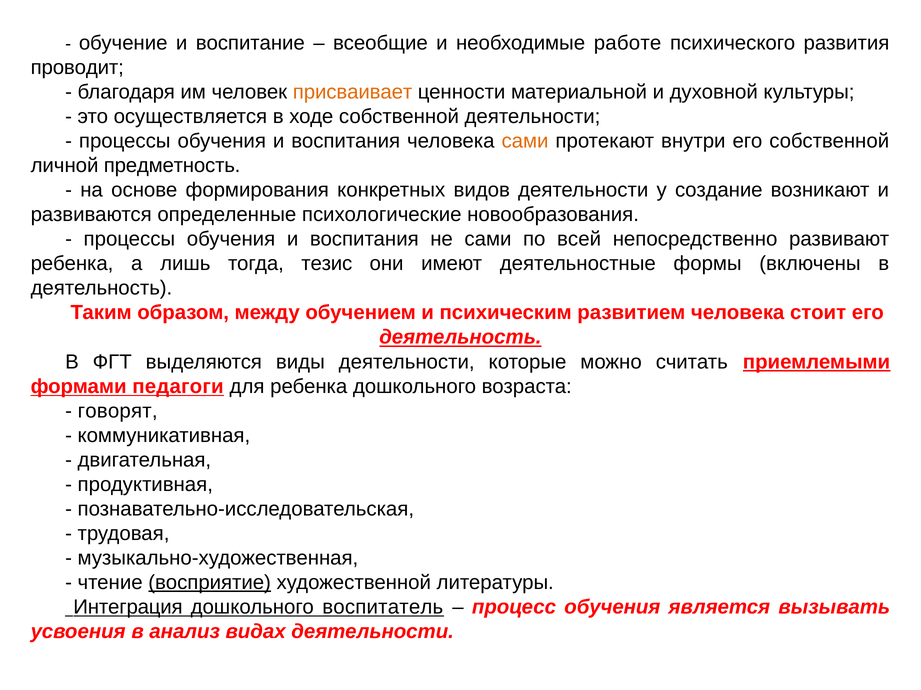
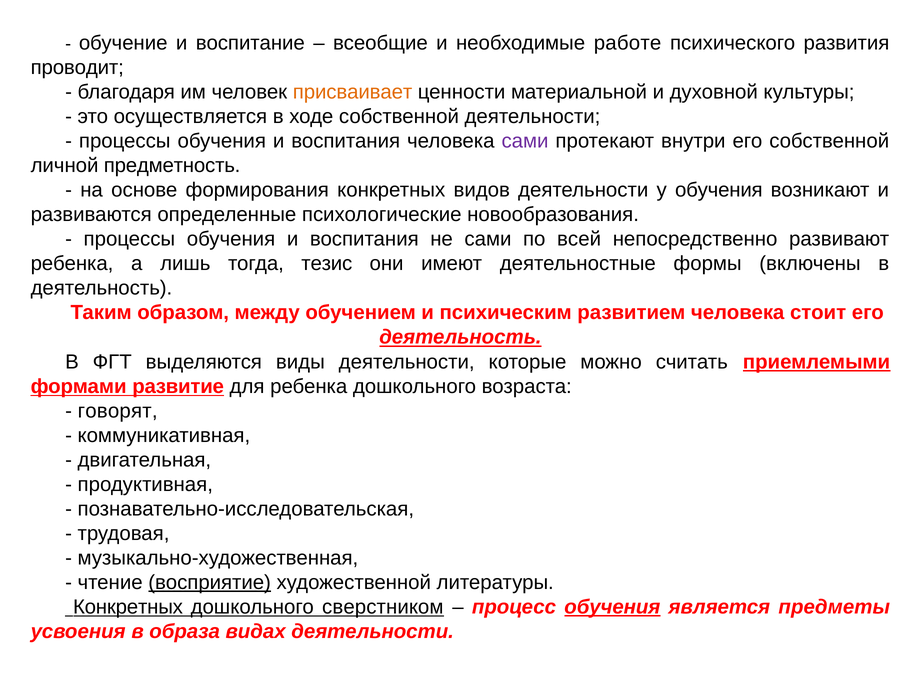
сами at (525, 141) colour: orange -> purple
у создание: создание -> обучения
педагоги: педагоги -> развитие
Интеграция at (128, 608): Интеграция -> Конкретных
воспитатель: воспитатель -> сверстником
обучения at (612, 608) underline: none -> present
вызывать: вызывать -> предметы
анализ: анализ -> образа
